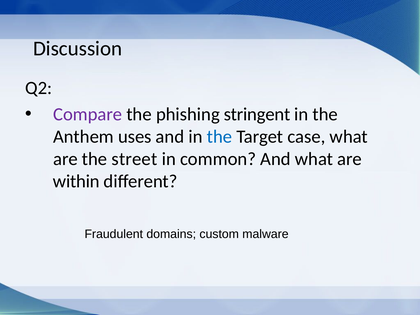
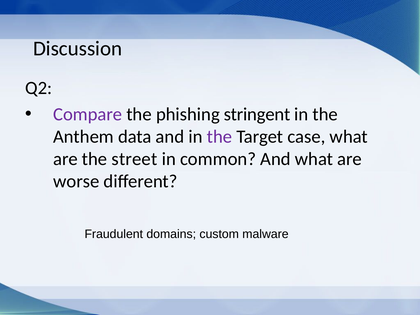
uses: uses -> data
the at (219, 137) colour: blue -> purple
within: within -> worse
